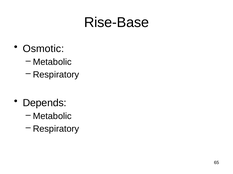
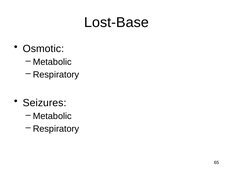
Rise-Base: Rise-Base -> Lost-Base
Depends: Depends -> Seizures
